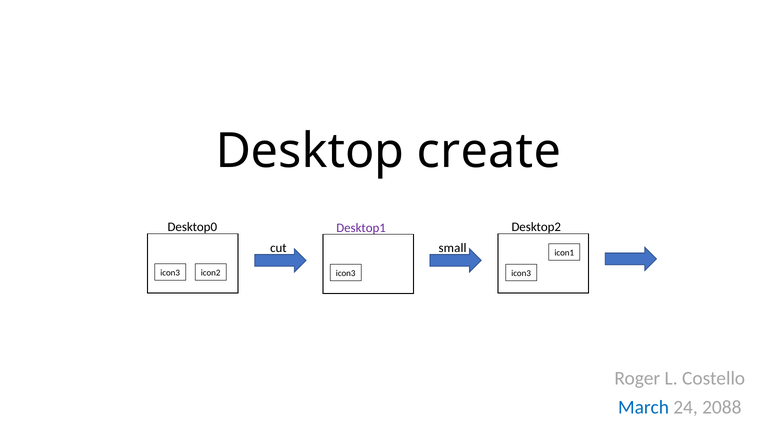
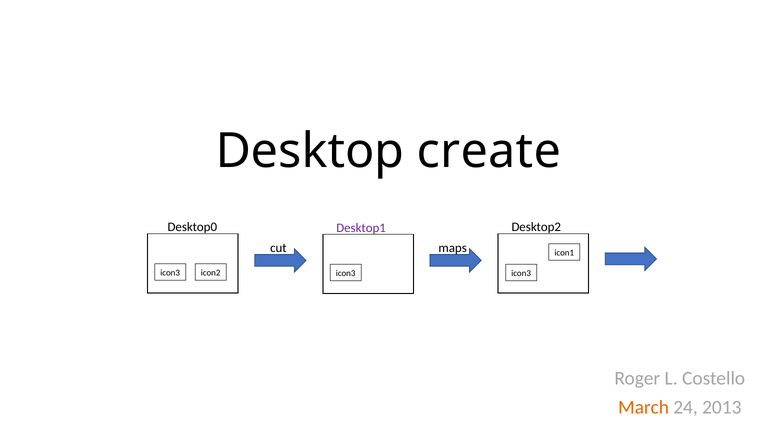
small: small -> maps
March colour: blue -> orange
2088: 2088 -> 2013
